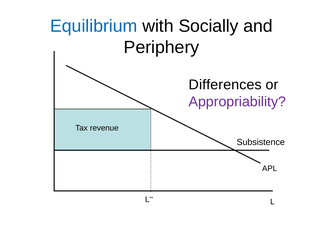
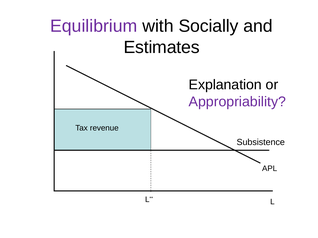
Equilibrium colour: blue -> purple
Periphery: Periphery -> Estimates
Differences: Differences -> Explanation
